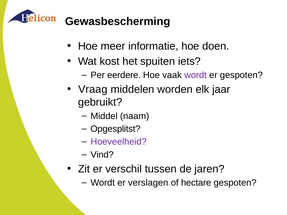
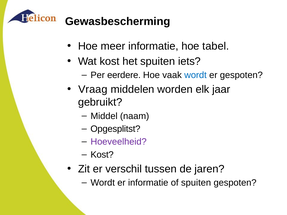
doen: doen -> tabel
wordt at (195, 75) colour: purple -> blue
Vind at (102, 155): Vind -> Kost
er verslagen: verslagen -> informatie
of hectare: hectare -> spuiten
